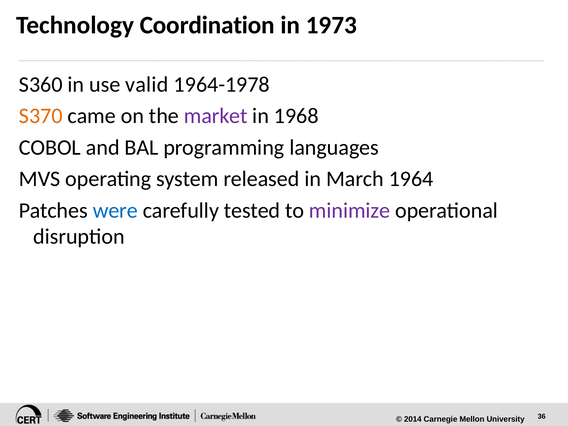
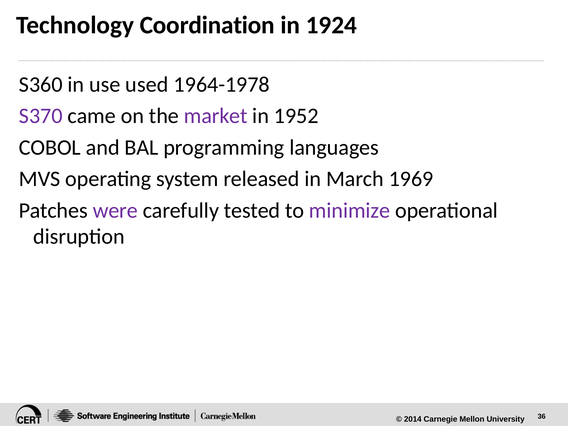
1973: 1973 -> 1924
valid: valid -> used
S370 colour: orange -> purple
1968: 1968 -> 1952
1964: 1964 -> 1969
were colour: blue -> purple
